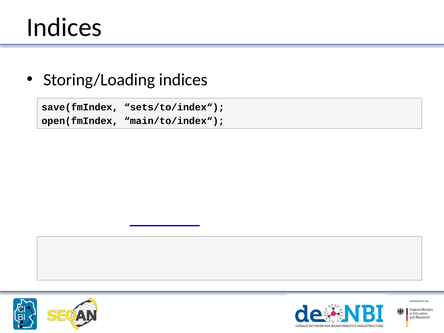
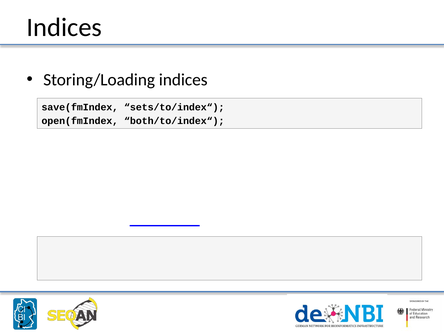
main/to/index“: main/to/index“ -> both/to/index“
